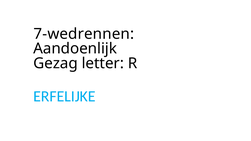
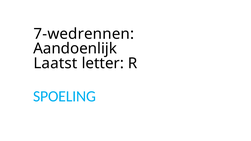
Gezag: Gezag -> Laatst
ERFELIJKE: ERFELIJKE -> SPOELING
